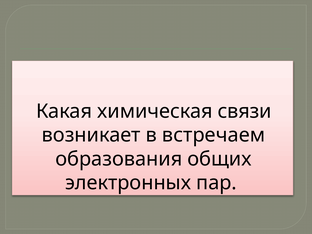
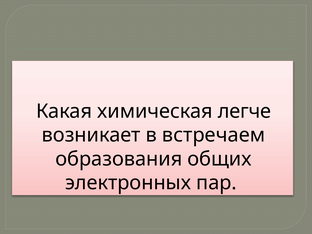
связи: связи -> легче
